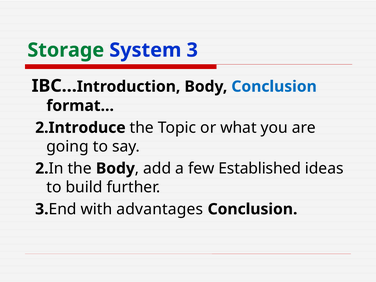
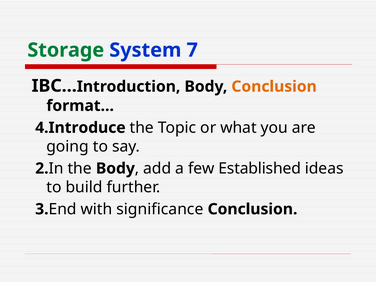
System 3: 3 -> 7
Conclusion at (274, 87) colour: blue -> orange
2.Introduce: 2.Introduce -> 4.Introduce
advantages: advantages -> significance
